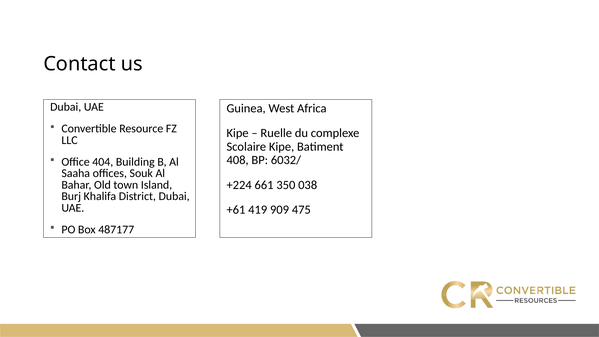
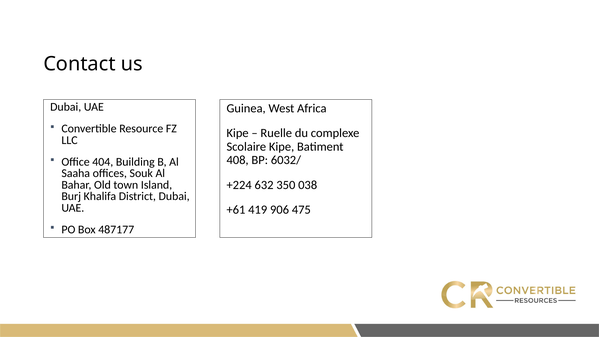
661: 661 -> 632
909: 909 -> 906
